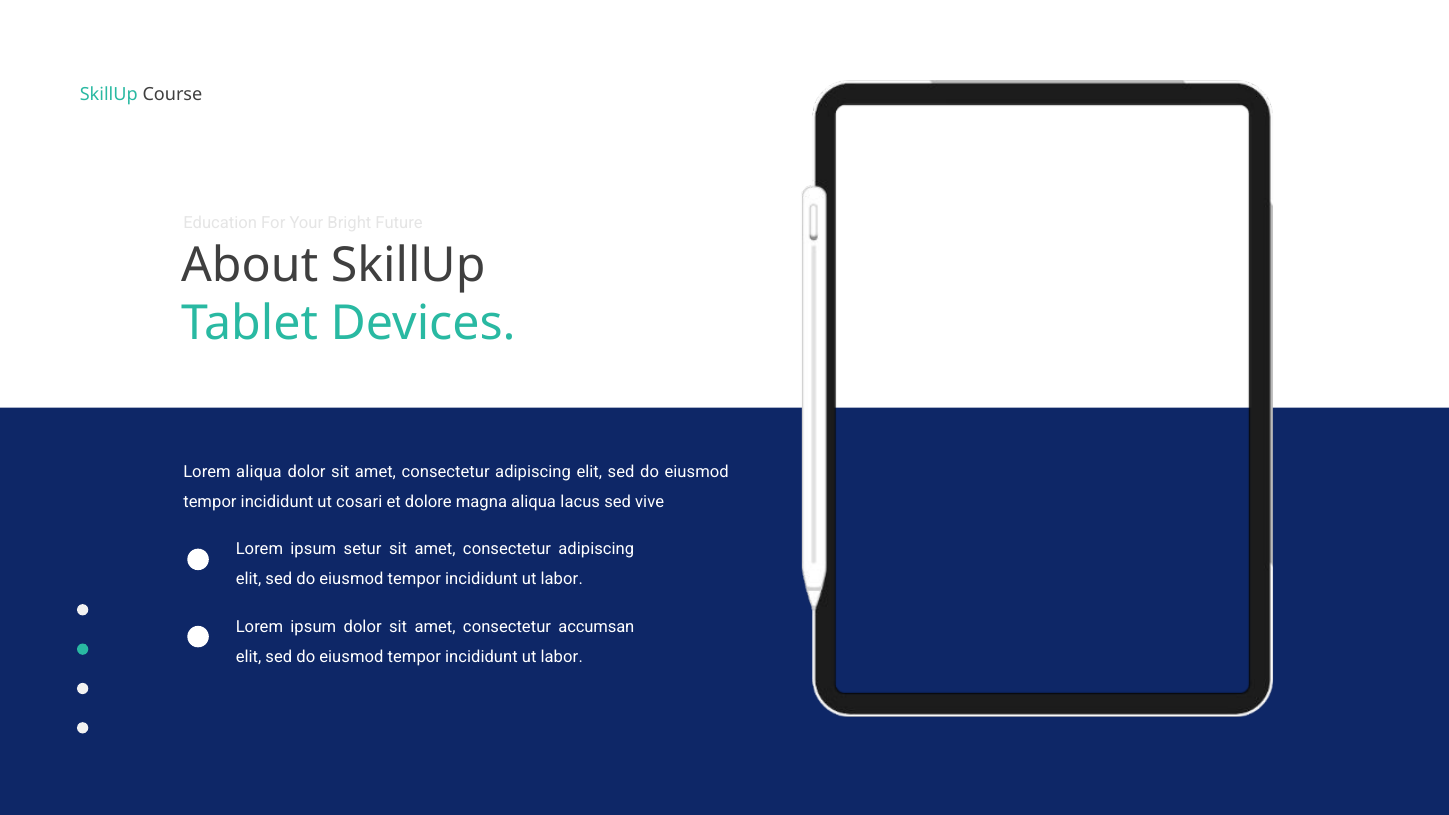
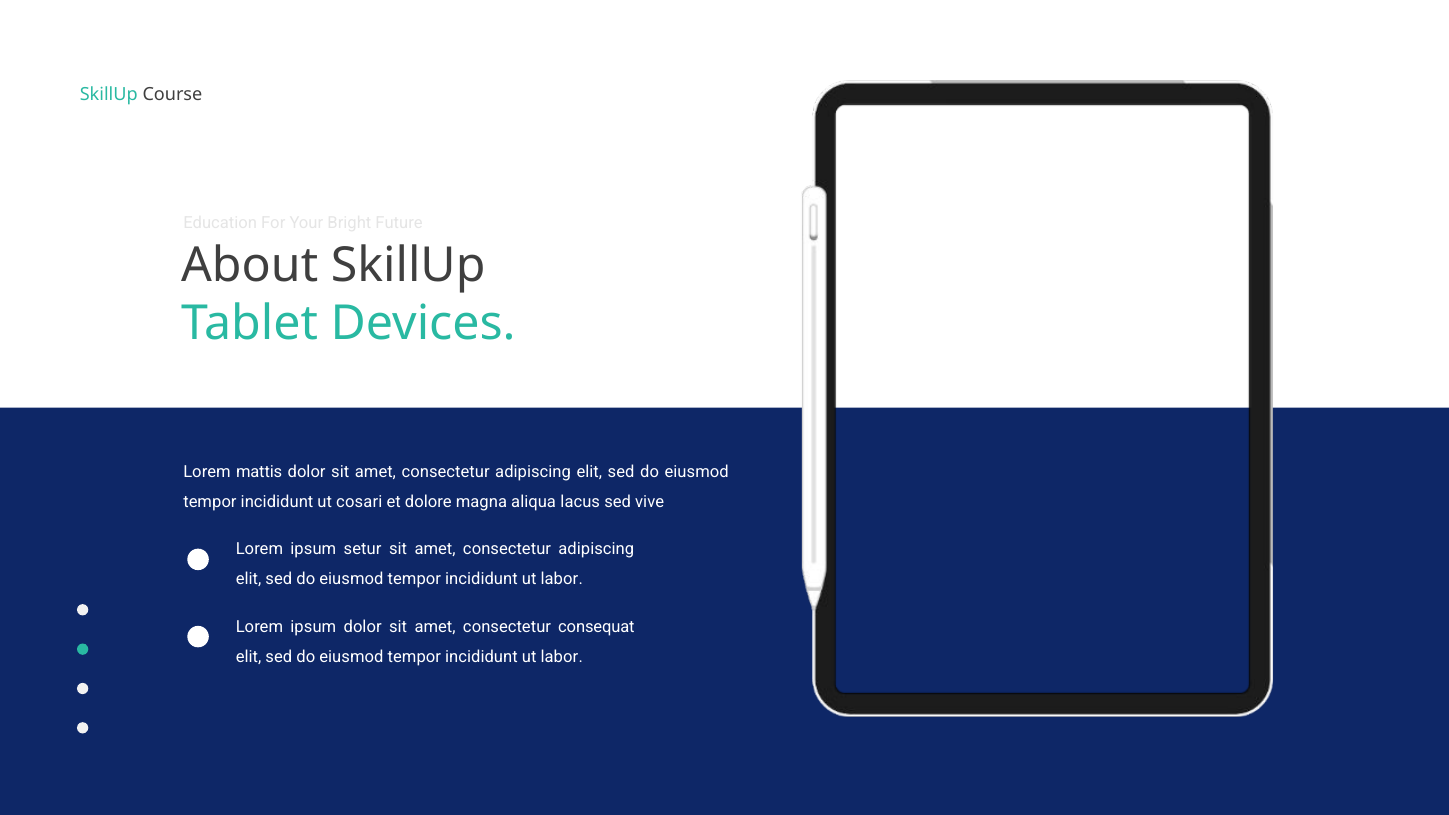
Lorem aliqua: aliqua -> mattis
accumsan: accumsan -> consequat
